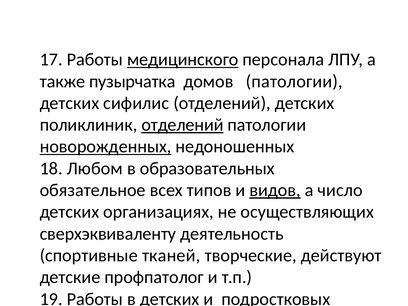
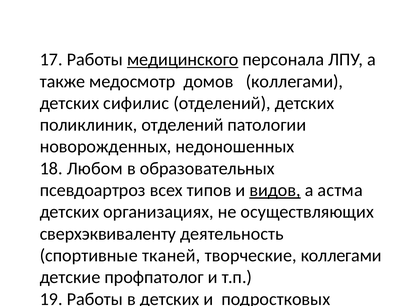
пузырчатка: пузырчатка -> медосмотр
домов патологии: патологии -> коллегами
отделений at (182, 125) underline: present -> none
новорожденных underline: present -> none
обязательное: обязательное -> псевдоартроз
число: число -> астма
творческие действуют: действуют -> коллегами
